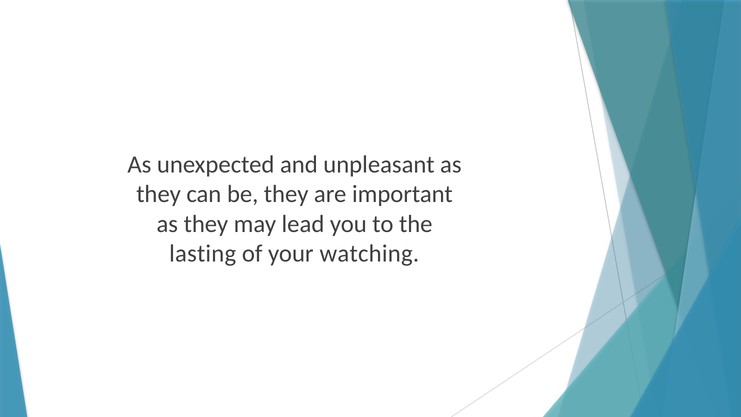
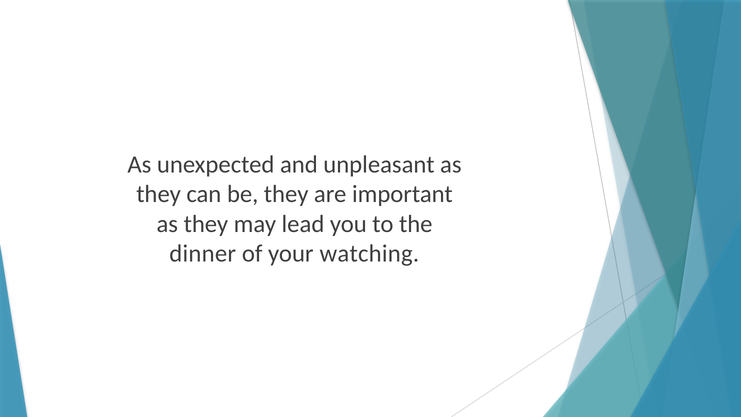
lasting: lasting -> dinner
